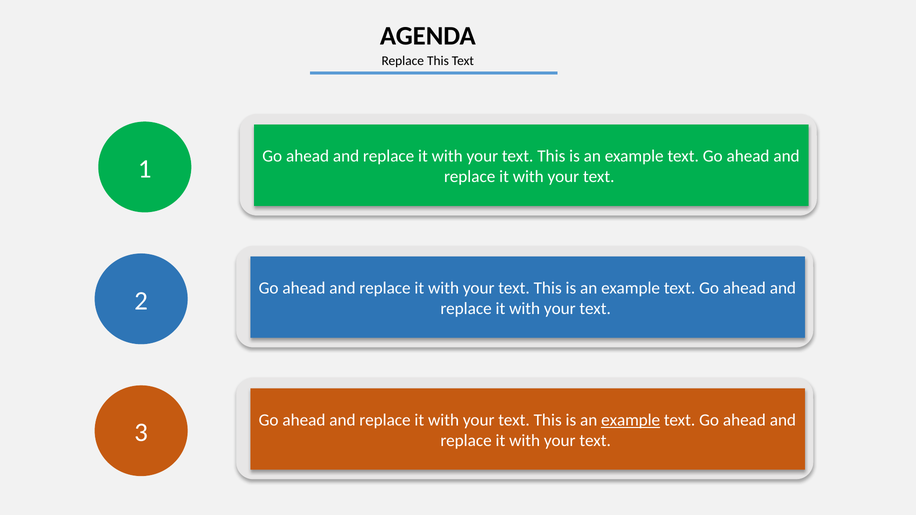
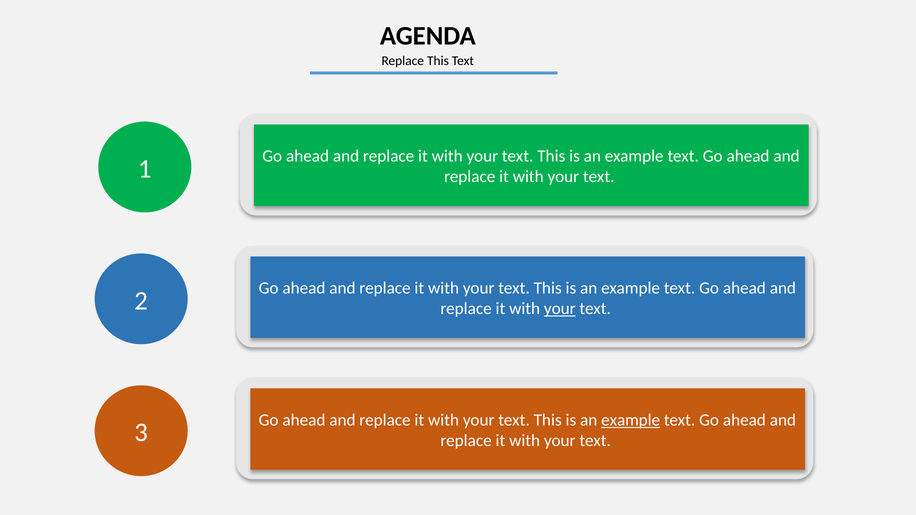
your at (560, 309) underline: none -> present
